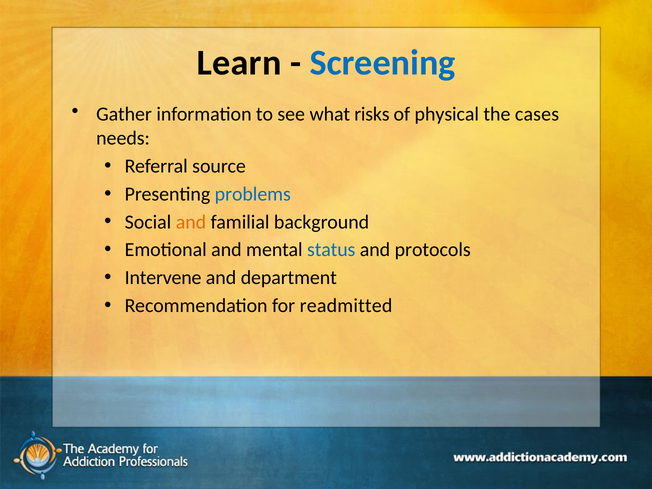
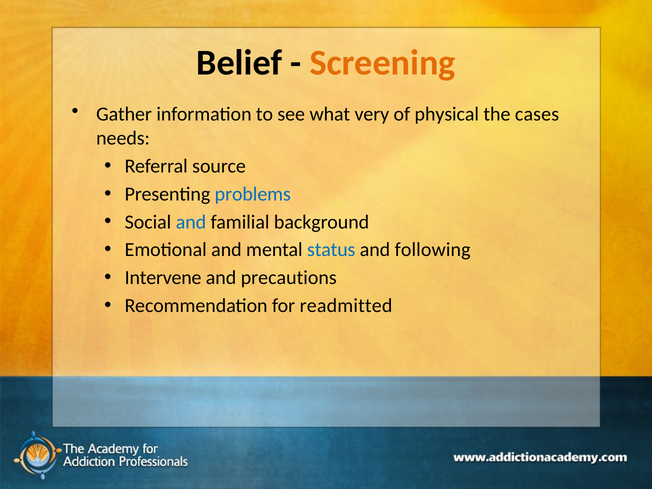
Learn: Learn -> Belief
Screening colour: blue -> orange
risks: risks -> very
and at (191, 222) colour: orange -> blue
protocols: protocols -> following
department: department -> precautions
